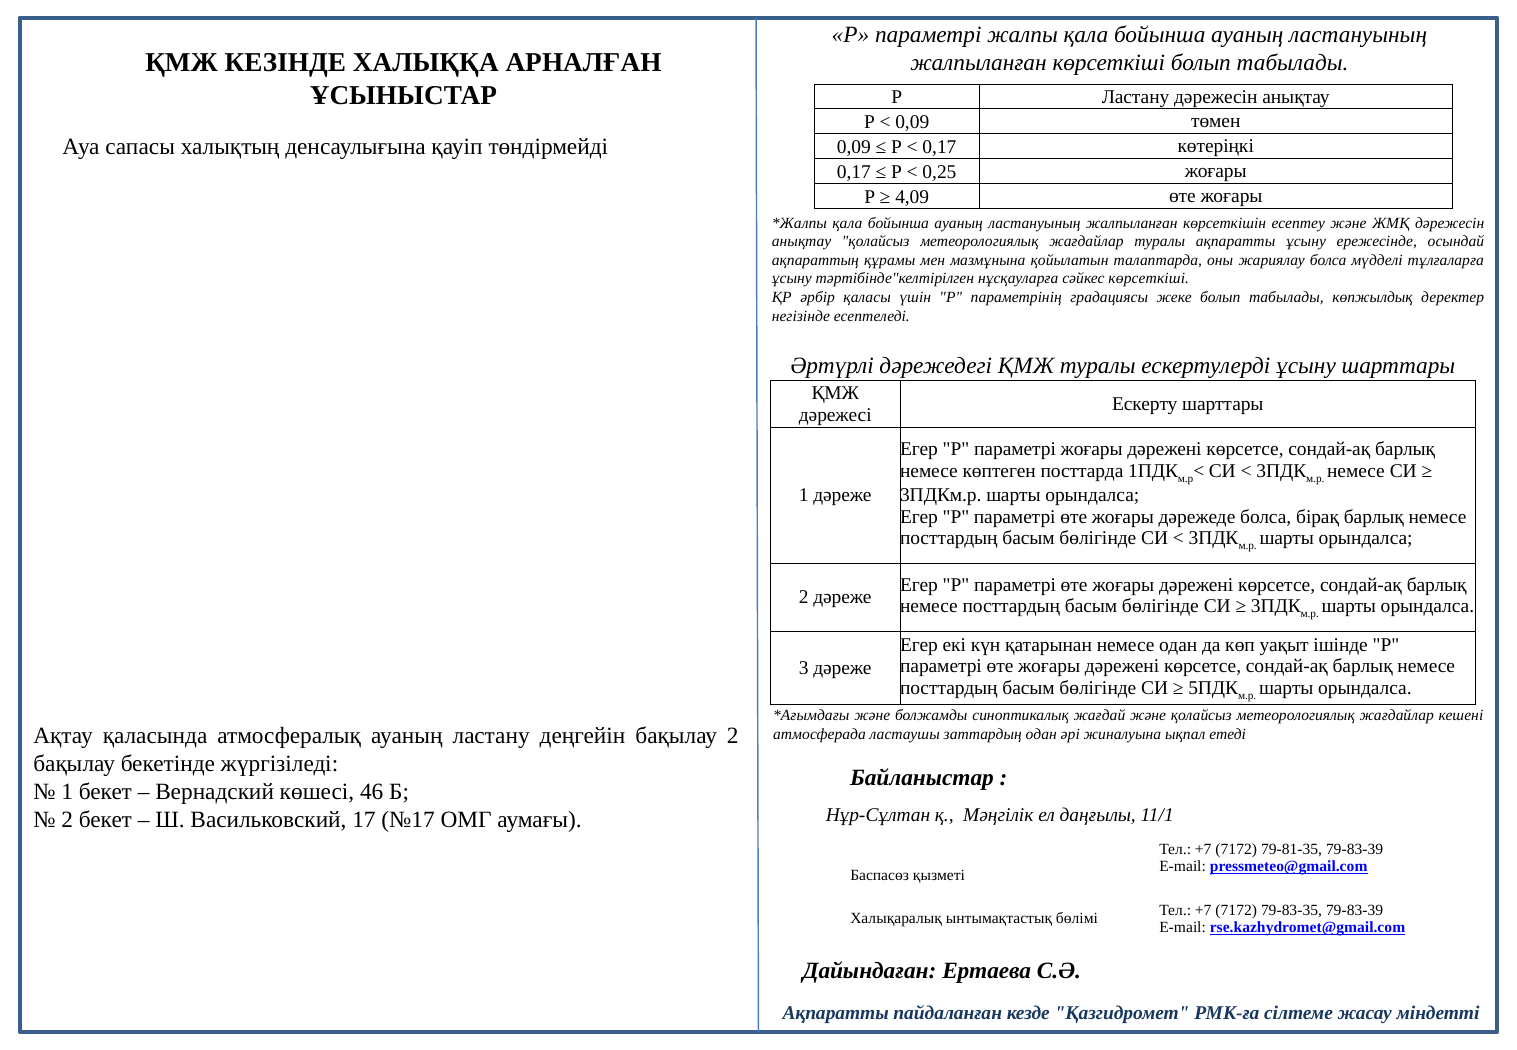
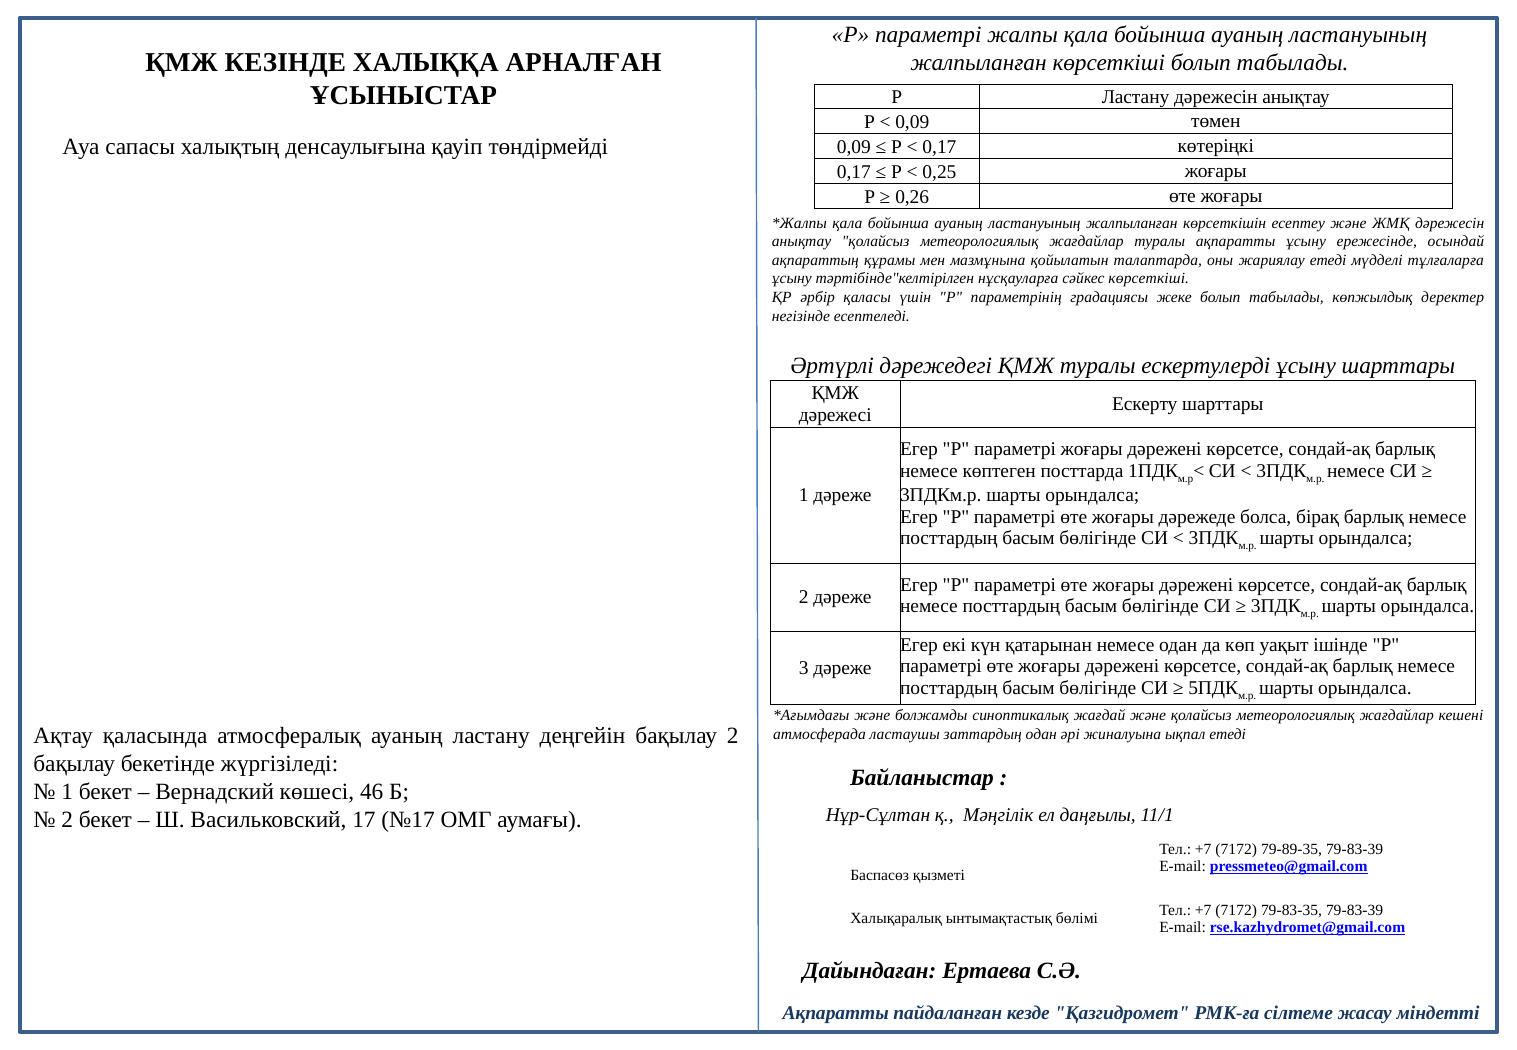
4,09: 4,09 -> 0,26
жариялау болса: болса -> етеді
79-81-35: 79-81-35 -> 79-89-35
